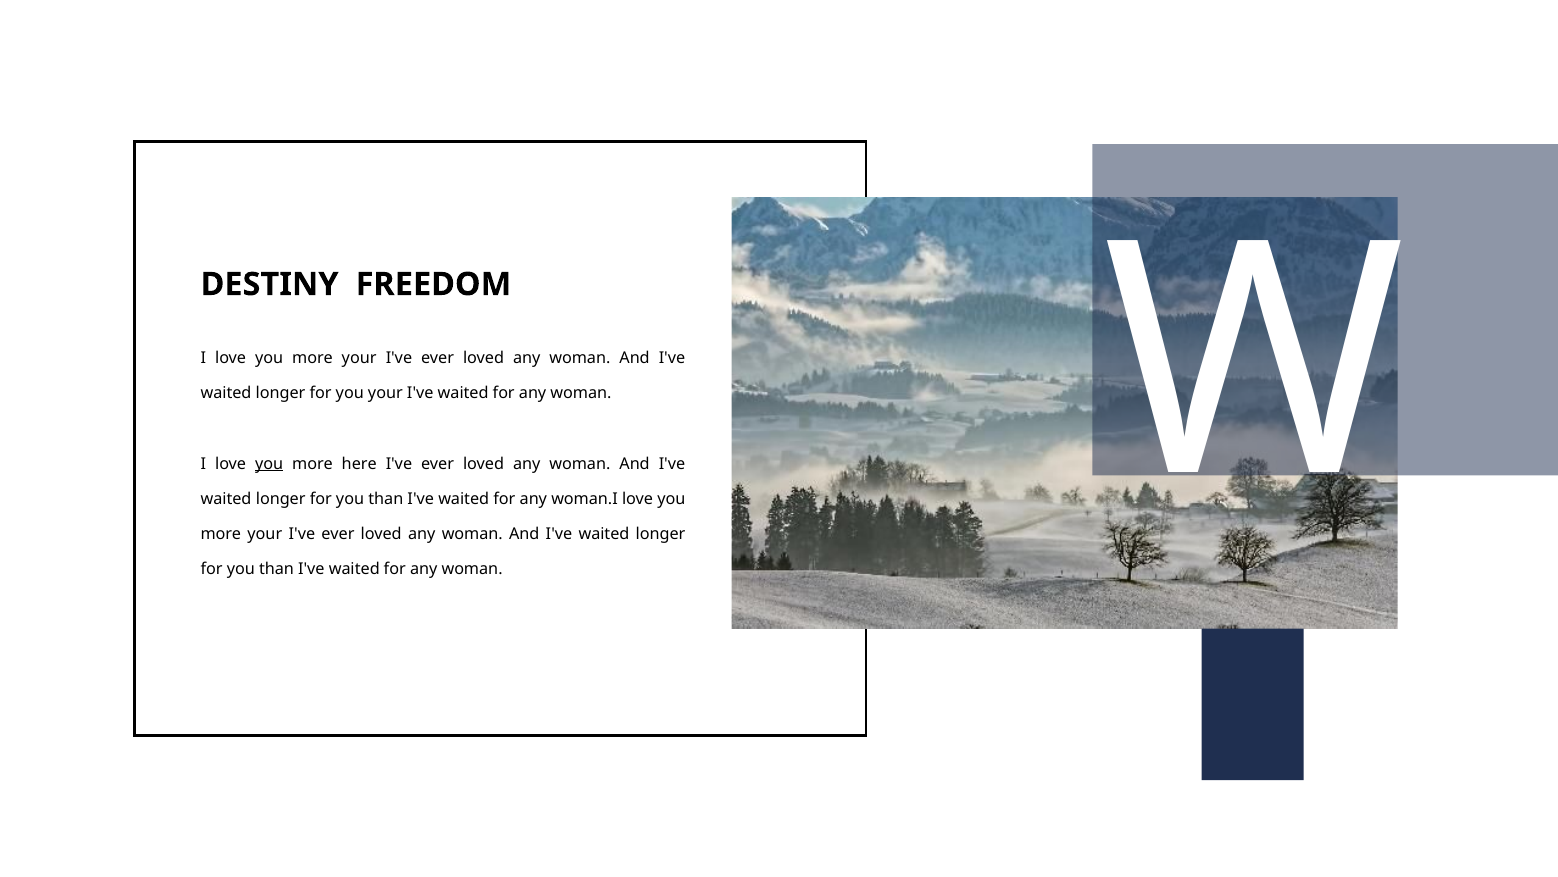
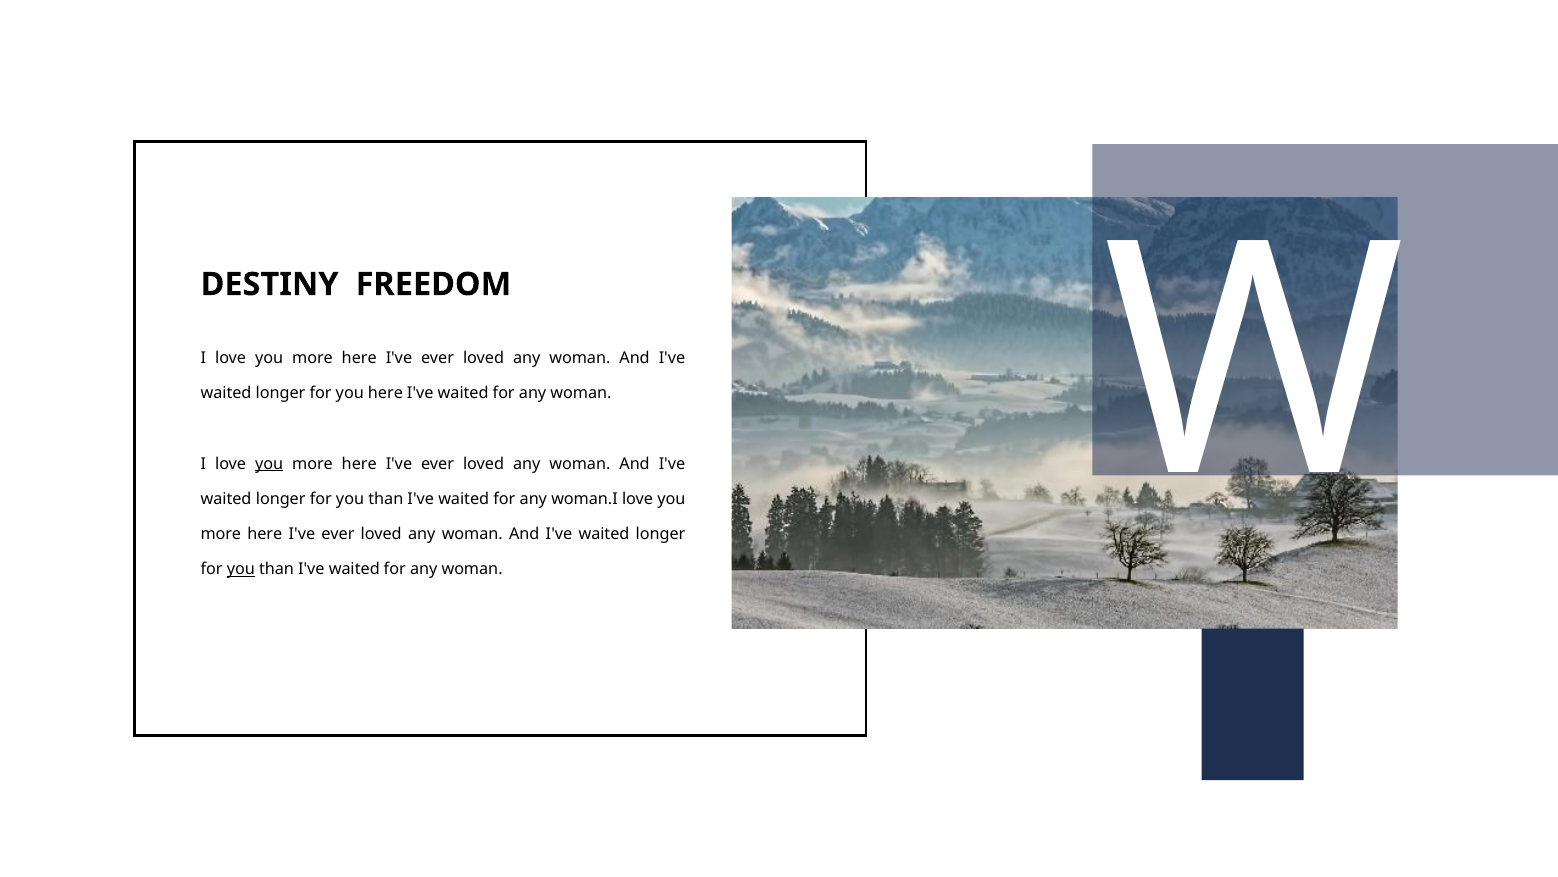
your at (359, 358): your -> here
you your: your -> here
your at (265, 534): your -> here
you at (241, 569) underline: none -> present
